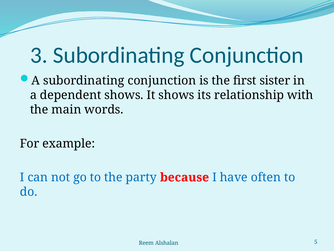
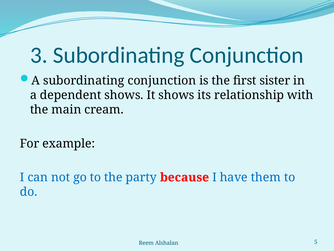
words: words -> cream
often: often -> them
